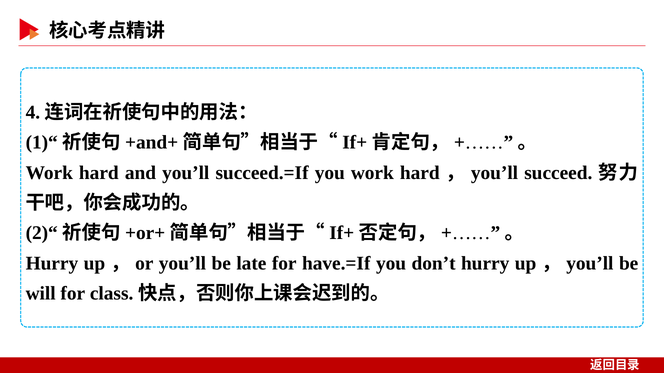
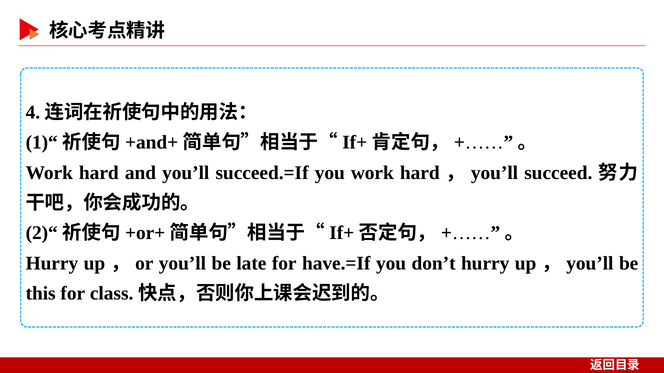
will: will -> this
